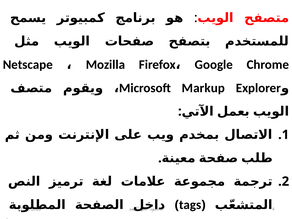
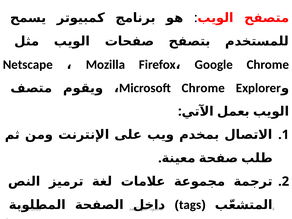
Markup at (203, 88): Markup -> Chrome
